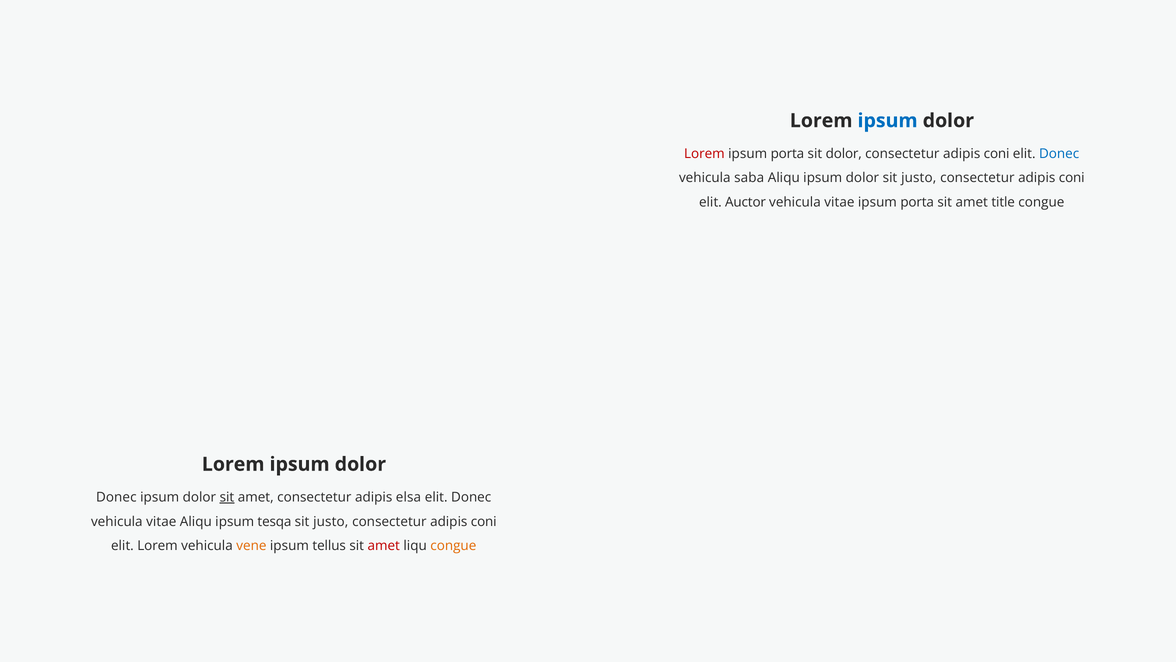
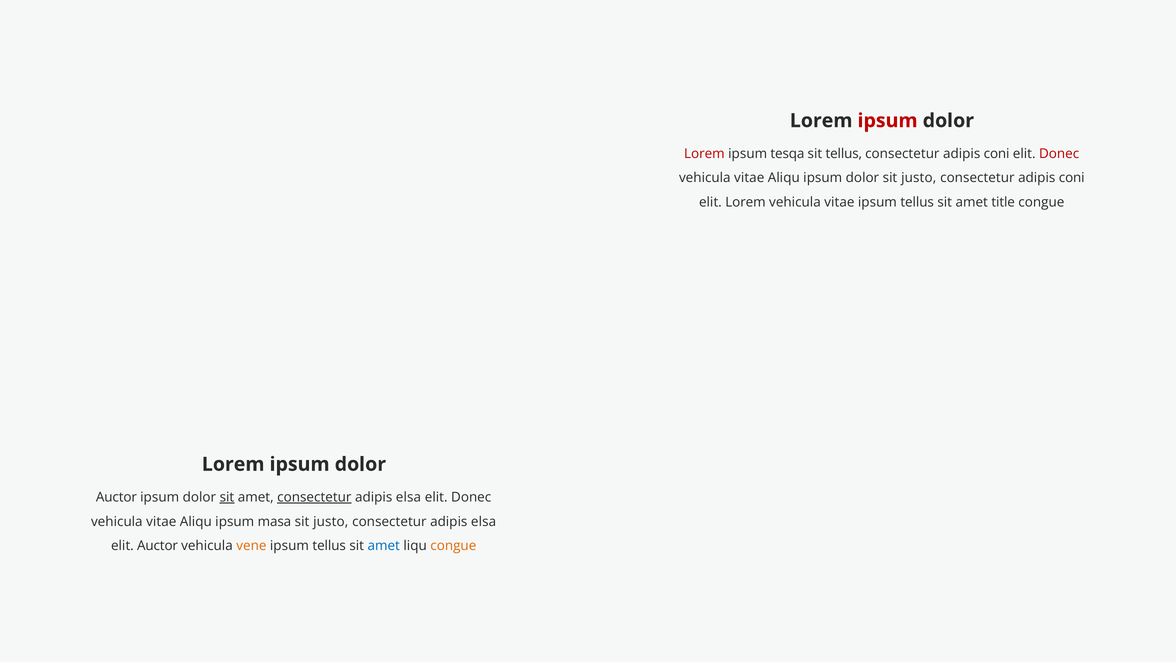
ipsum at (888, 121) colour: blue -> red
porta at (787, 154): porta -> tesqa
sit dolor: dolor -> tellus
Donec at (1059, 154) colour: blue -> red
saba at (749, 178): saba -> vitae
elit Auctor: Auctor -> Lorem
porta at (917, 202): porta -> tellus
Donec at (116, 497): Donec -> Auctor
consectetur at (314, 497) underline: none -> present
tesqa: tesqa -> masa
coni at (484, 521): coni -> elsa
elit Lorem: Lorem -> Auctor
amet at (384, 545) colour: red -> blue
